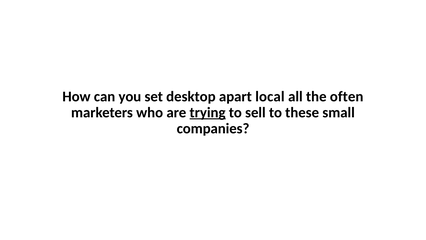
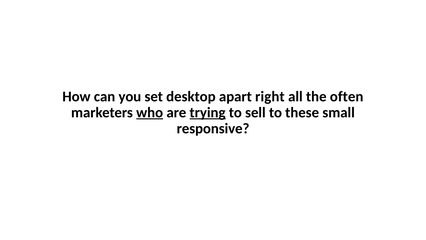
local: local -> right
who underline: none -> present
companies: companies -> responsive
